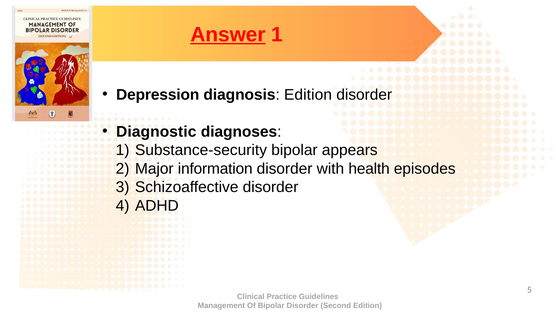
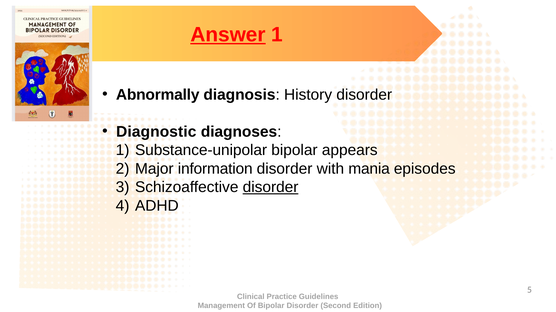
Depression: Depression -> Abnormally
diagnosis Edition: Edition -> History
Substance-security: Substance-security -> Substance-unipolar
health: health -> mania
disorder at (271, 188) underline: none -> present
